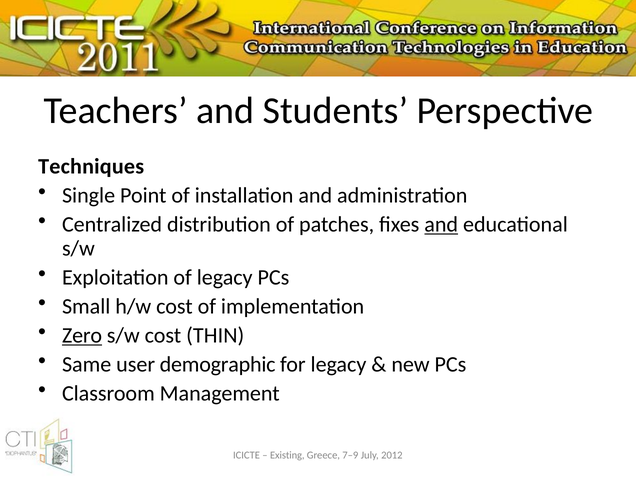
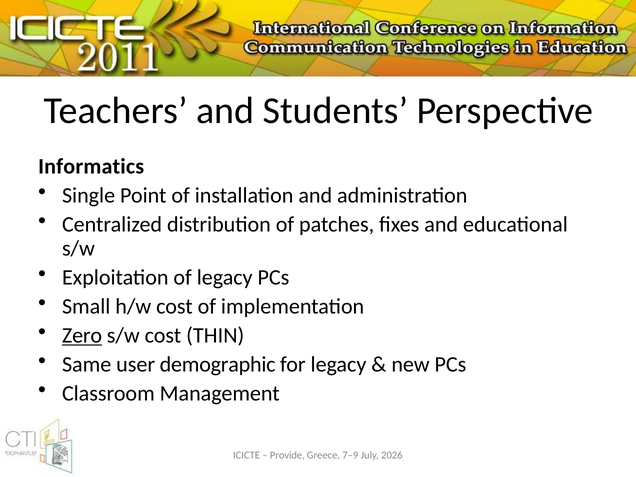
Techniques: Techniques -> Informatics
and at (441, 224) underline: present -> none
Existing: Existing -> Provide
2012: 2012 -> 2026
